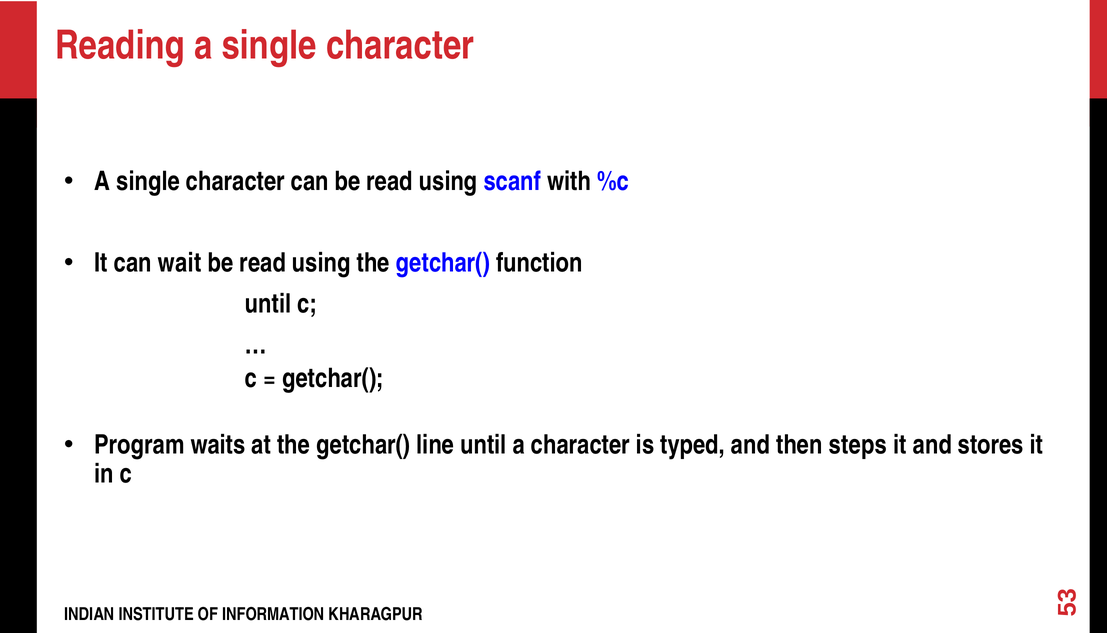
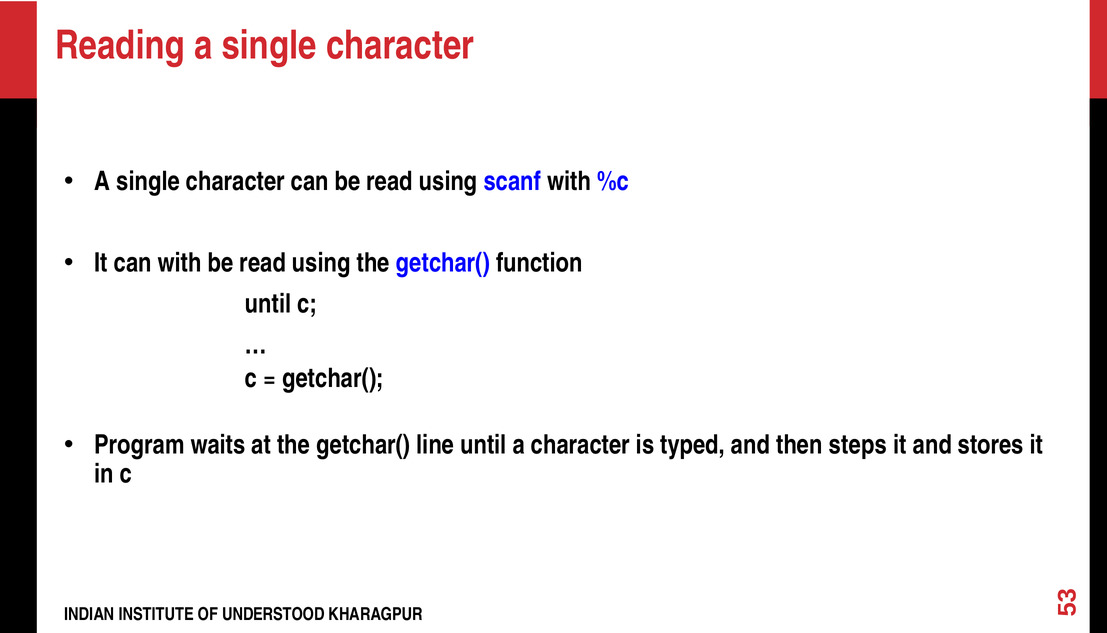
can wait: wait -> with
INFORMATION: INFORMATION -> UNDERSTOOD
